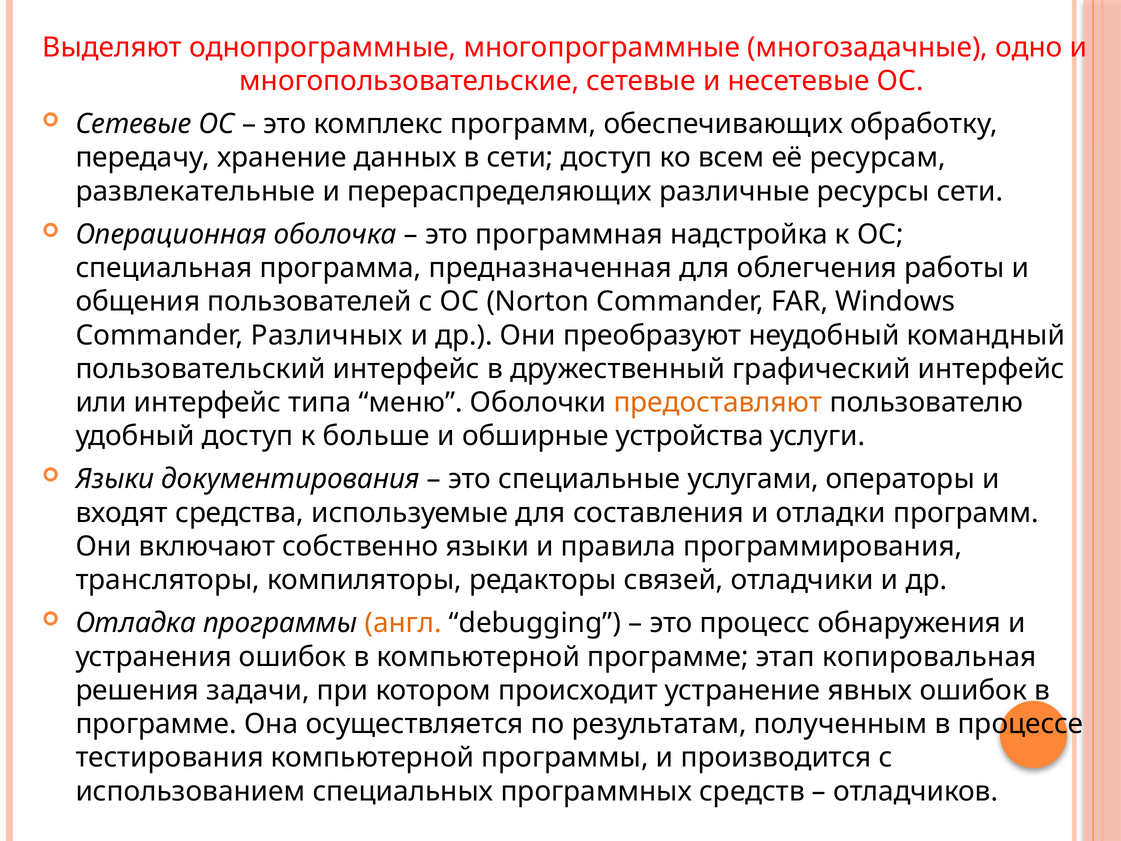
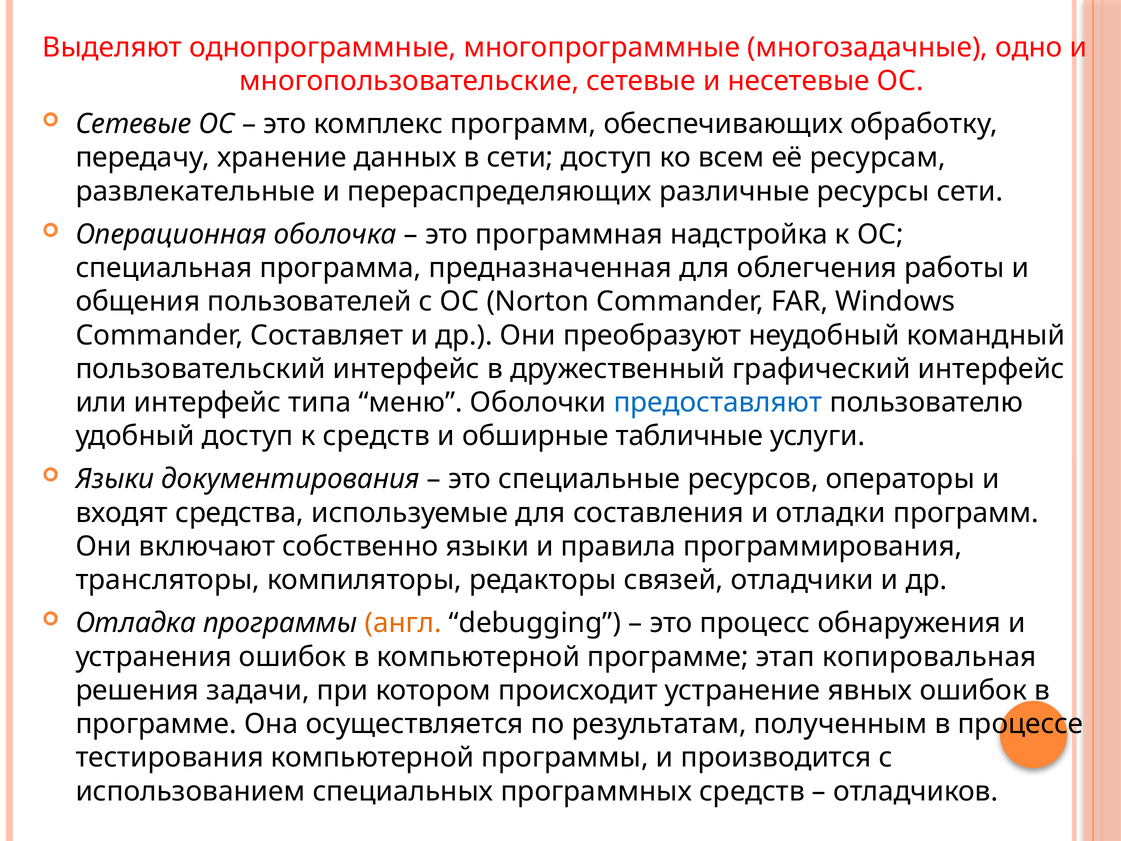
Различных: Различных -> Составляет
предоставляют colour: orange -> blue
к больше: больше -> средств
устройства: устройства -> табличные
услугами: услугами -> ресурсов
